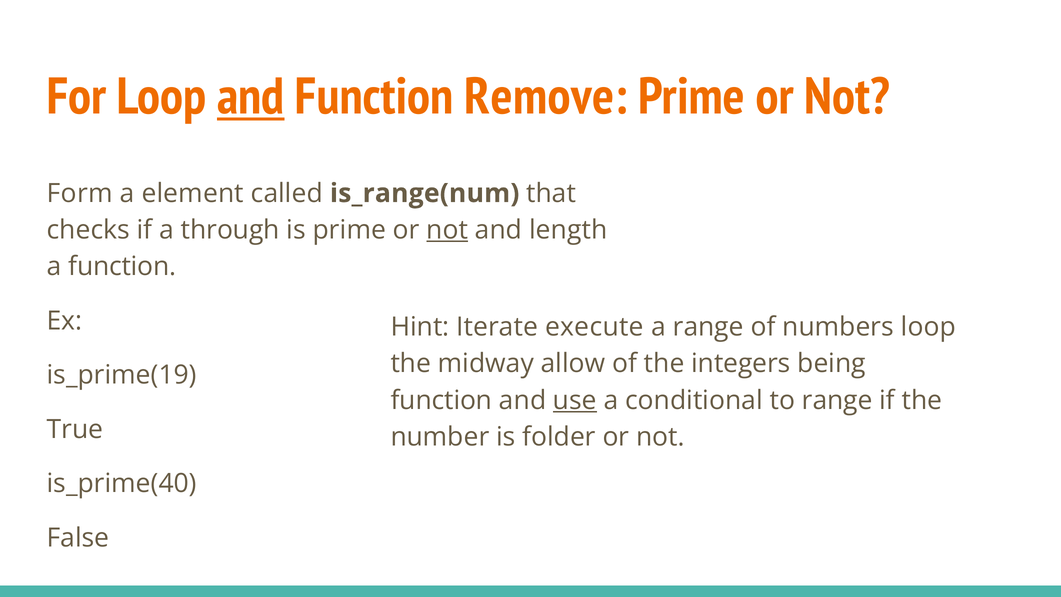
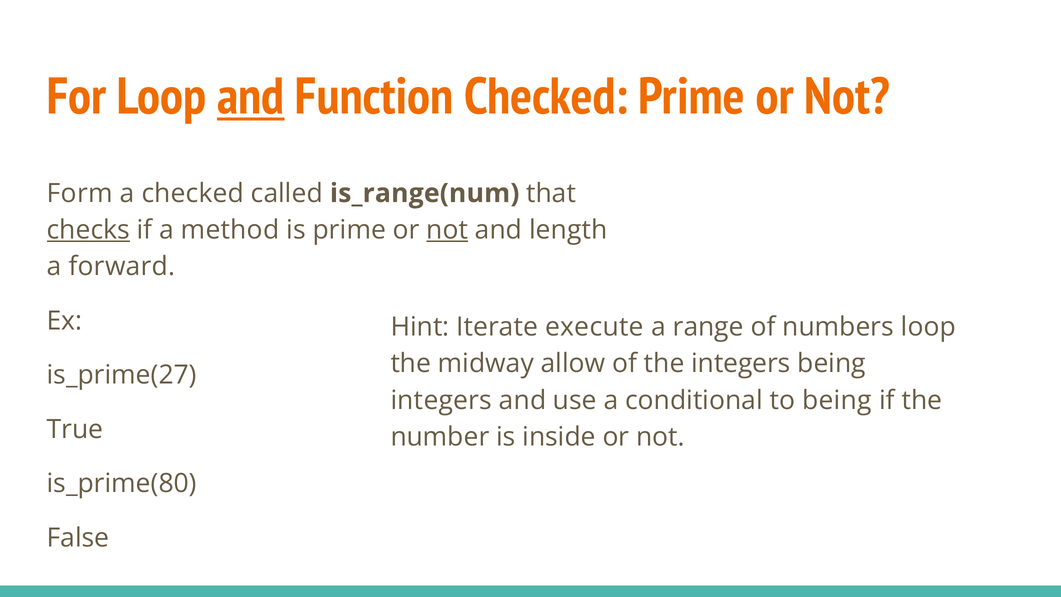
Function Remove: Remove -> Checked
a element: element -> checked
checks underline: none -> present
through: through -> method
a function: function -> forward
is_prime(19: is_prime(19 -> is_prime(27
function at (441, 400): function -> integers
use underline: present -> none
to range: range -> being
folder: folder -> inside
is_prime(40: is_prime(40 -> is_prime(80
